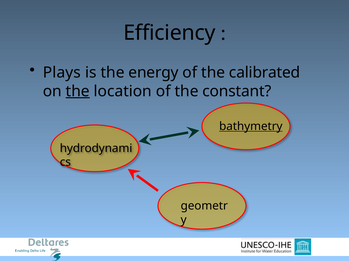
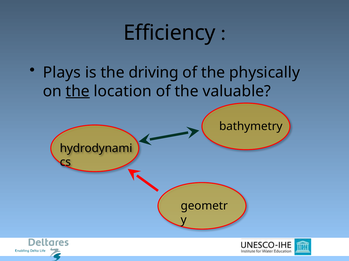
energy: energy -> driving
calibrated: calibrated -> physically
constant: constant -> valuable
bathymetry underline: present -> none
